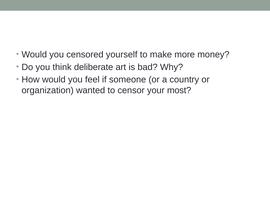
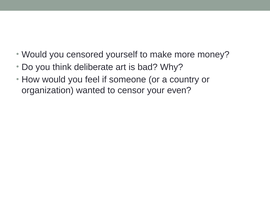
most: most -> even
